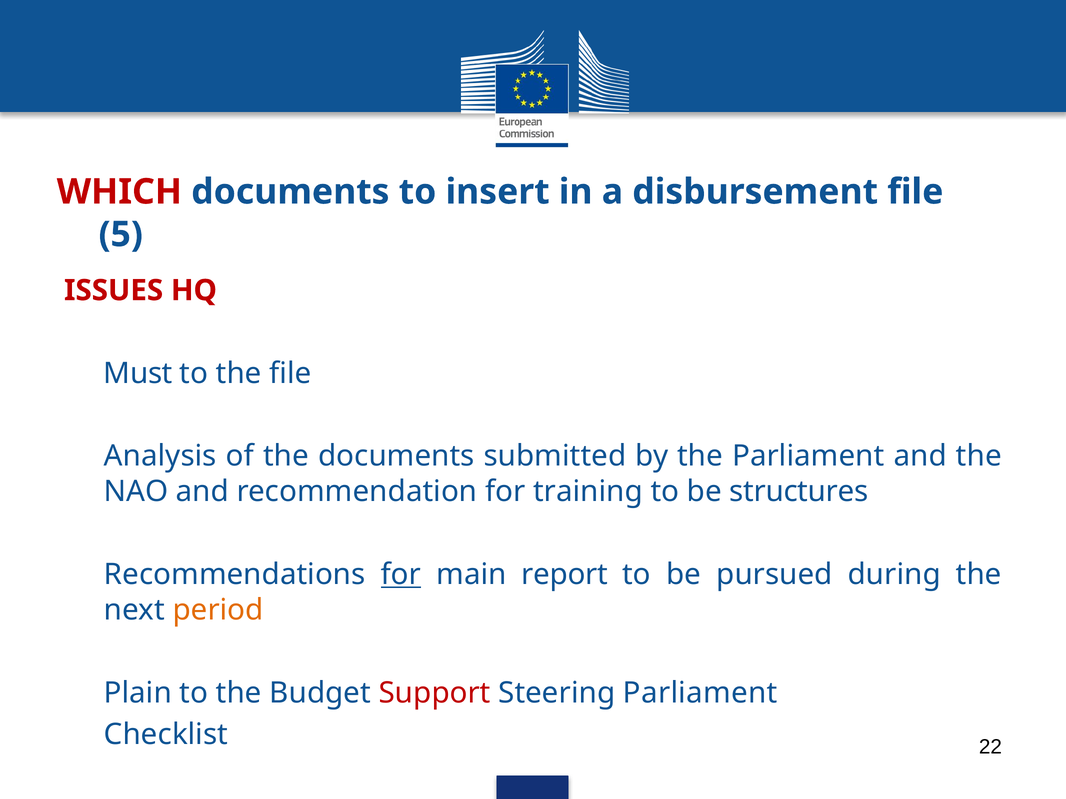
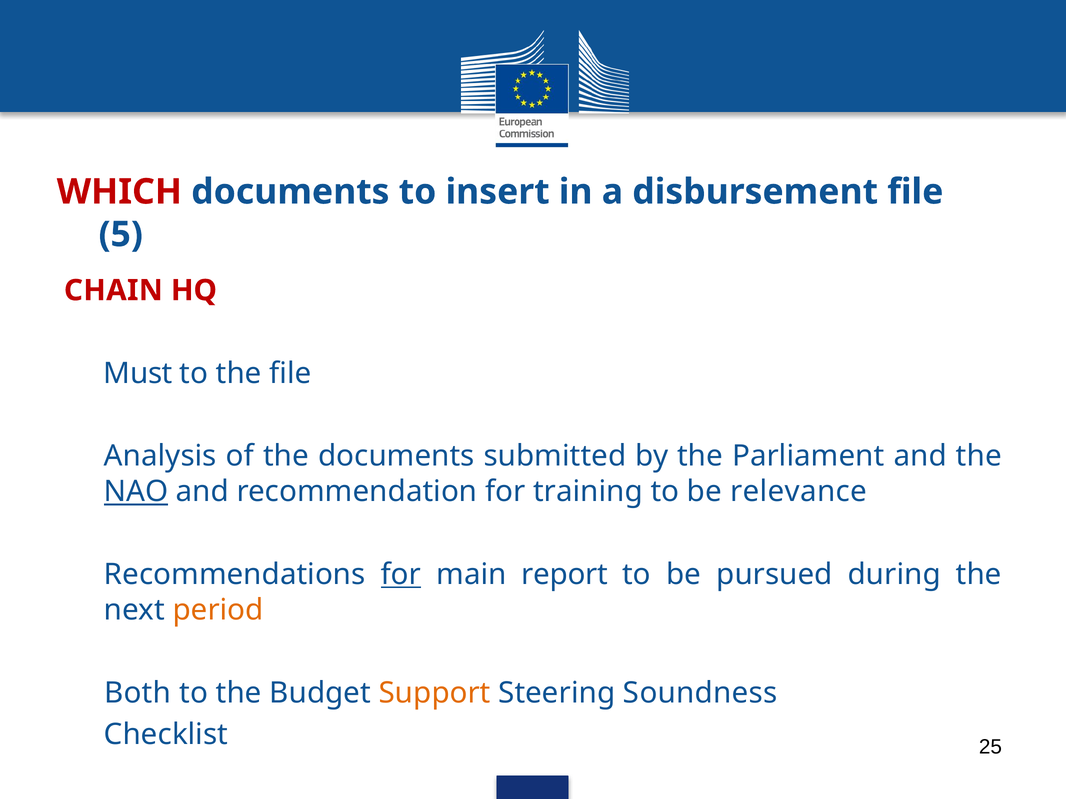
ISSUES: ISSUES -> CHAIN
NAO underline: none -> present
structures: structures -> relevance
Plain: Plain -> Both
Support colour: red -> orange
Steering Parliament: Parliament -> Soundness
22: 22 -> 25
